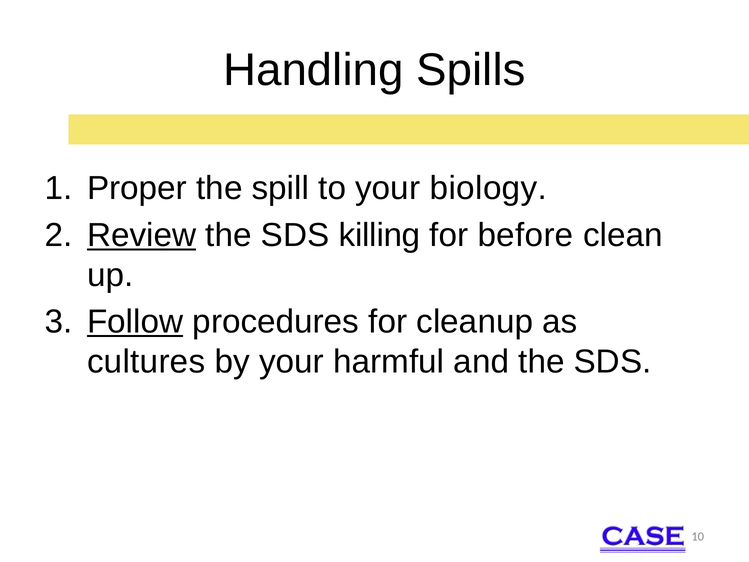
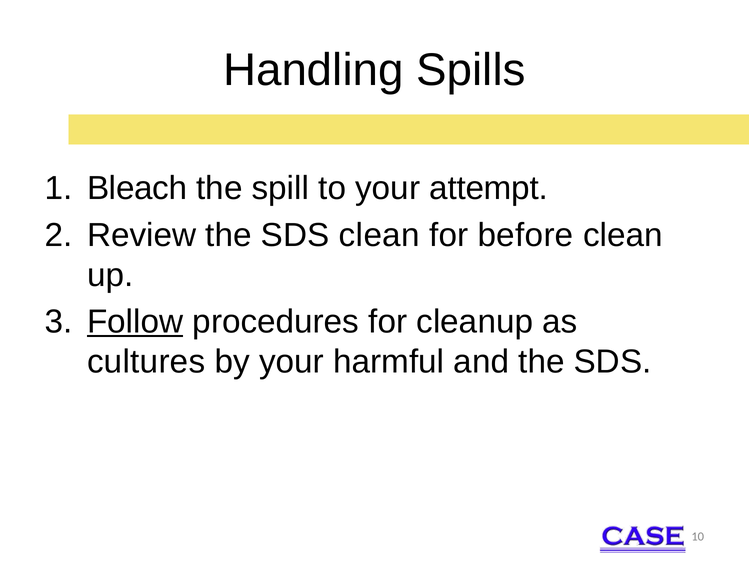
Proper: Proper -> Bleach
biology: biology -> attempt
Review underline: present -> none
SDS killing: killing -> clean
